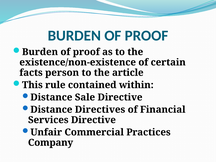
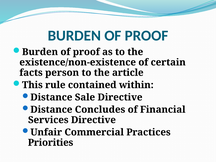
Directives: Directives -> Concludes
Company: Company -> Priorities
